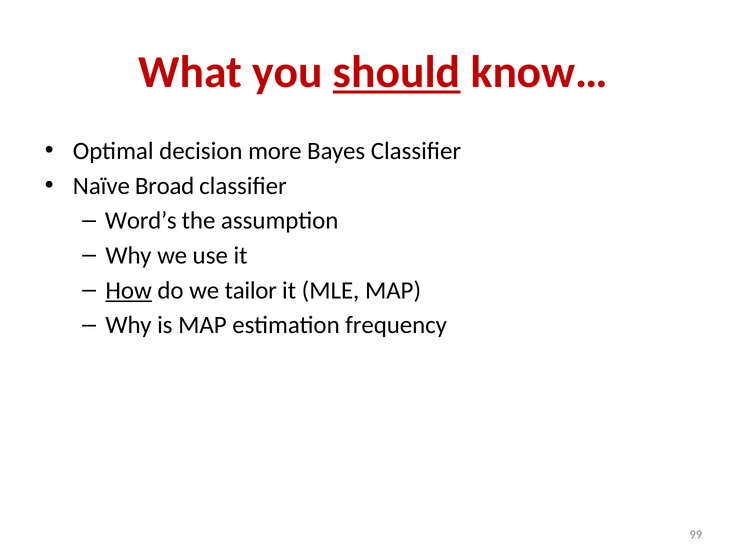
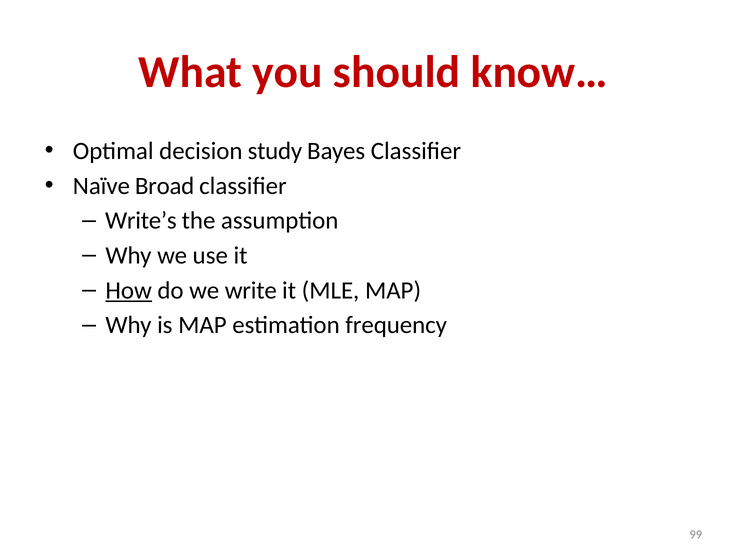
should underline: present -> none
more: more -> study
Word’s: Word’s -> Write’s
tailor: tailor -> write
